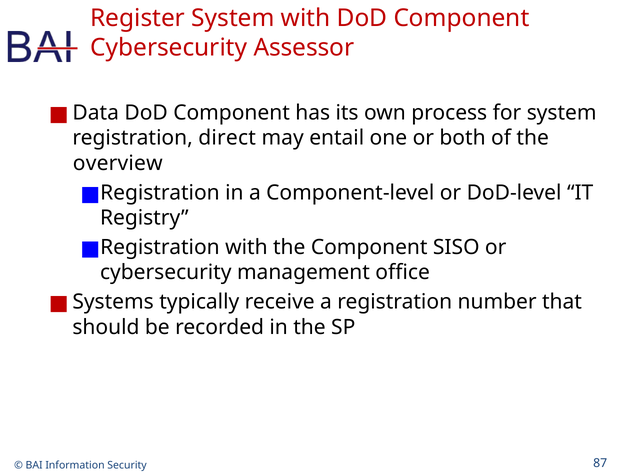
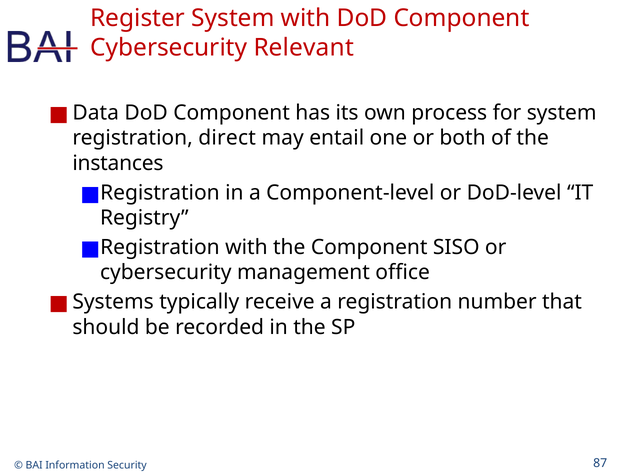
Assessor: Assessor -> Relevant
overview: overview -> instances
